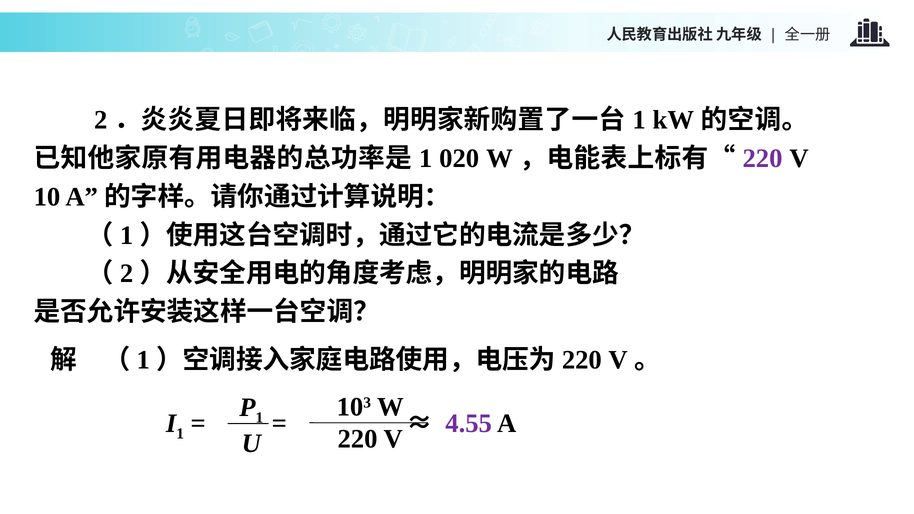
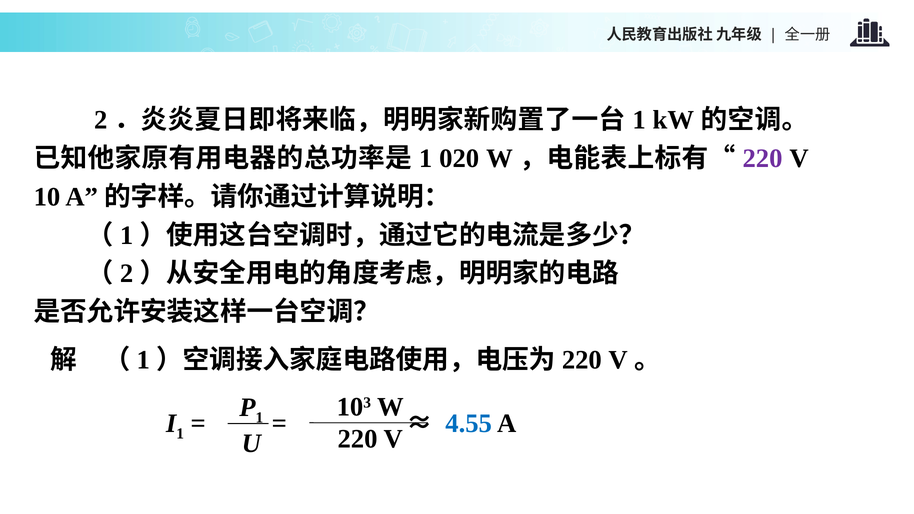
4.55 colour: purple -> blue
